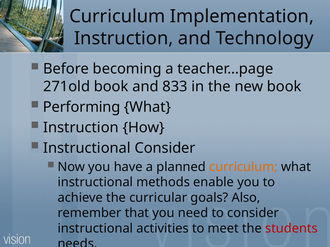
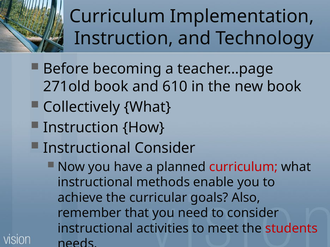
833: 833 -> 610
Performing: Performing -> Collectively
curriculum at (243, 167) colour: orange -> red
